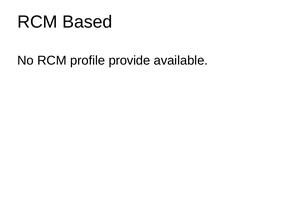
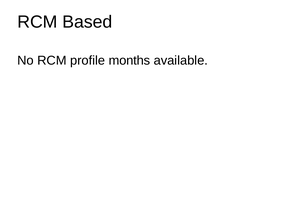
provide: provide -> months
